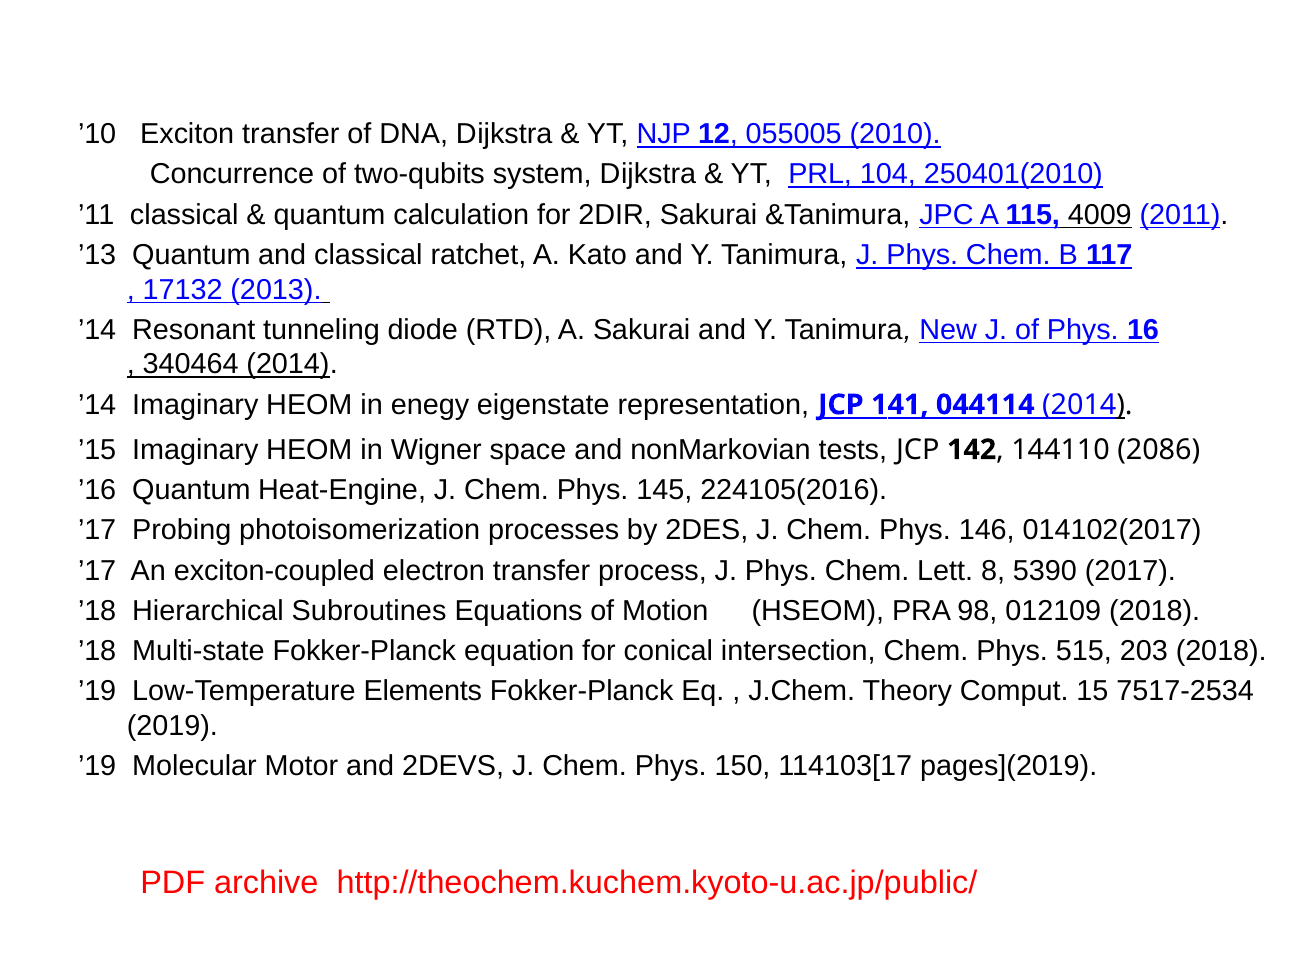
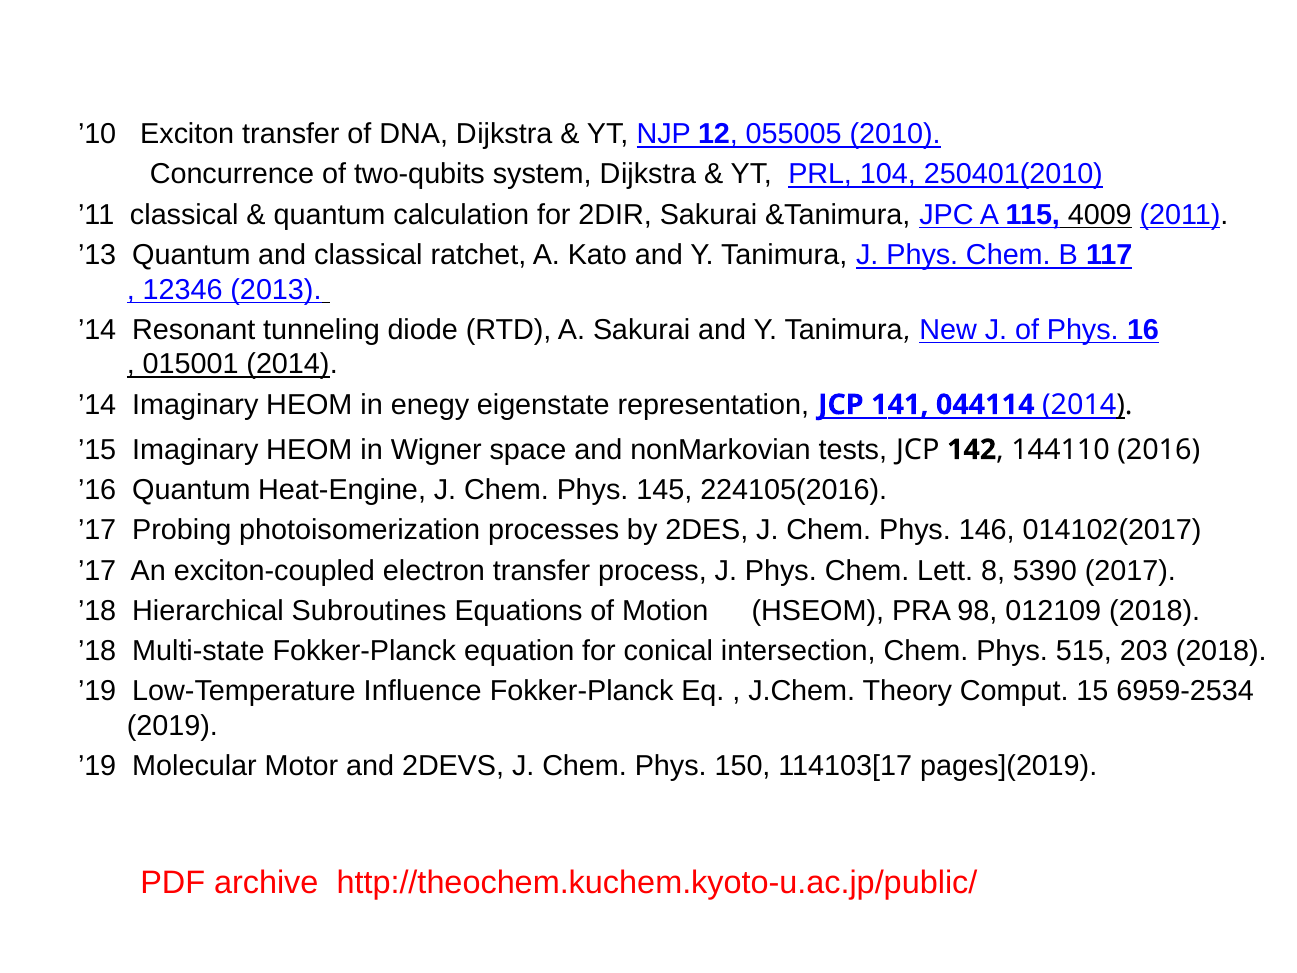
17132: 17132 -> 12346
340464: 340464 -> 015001
2086: 2086 -> 2016
Elements: Elements -> Influence
7517-2534: 7517-2534 -> 6959-2534
